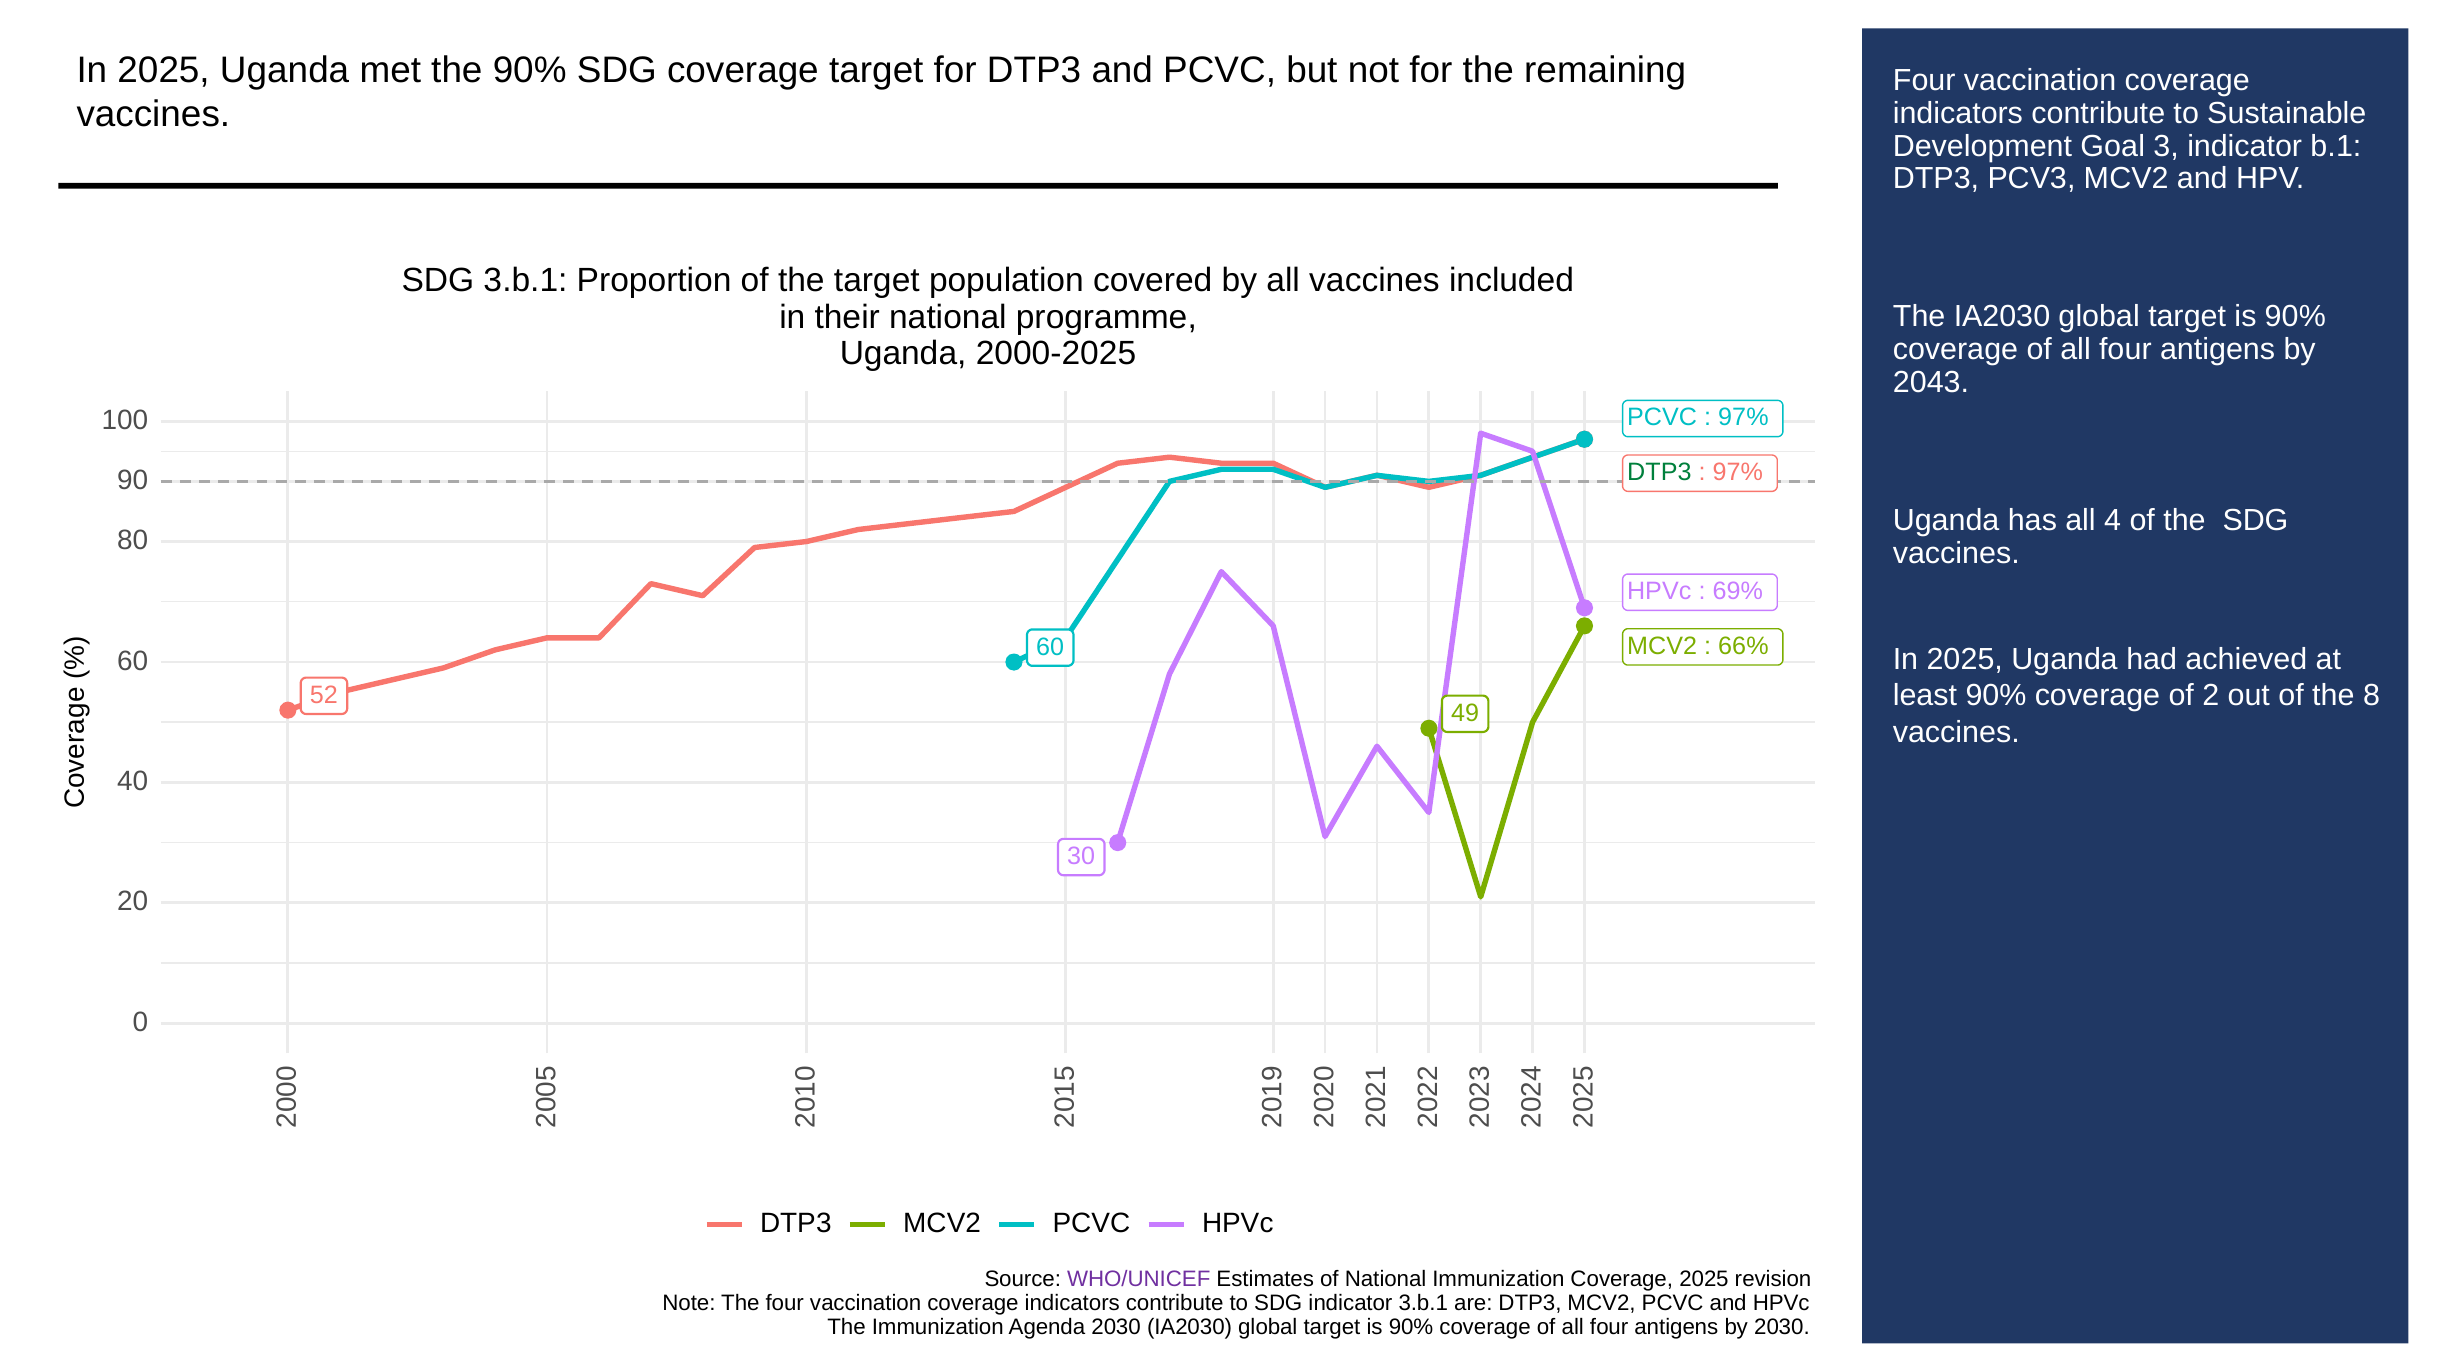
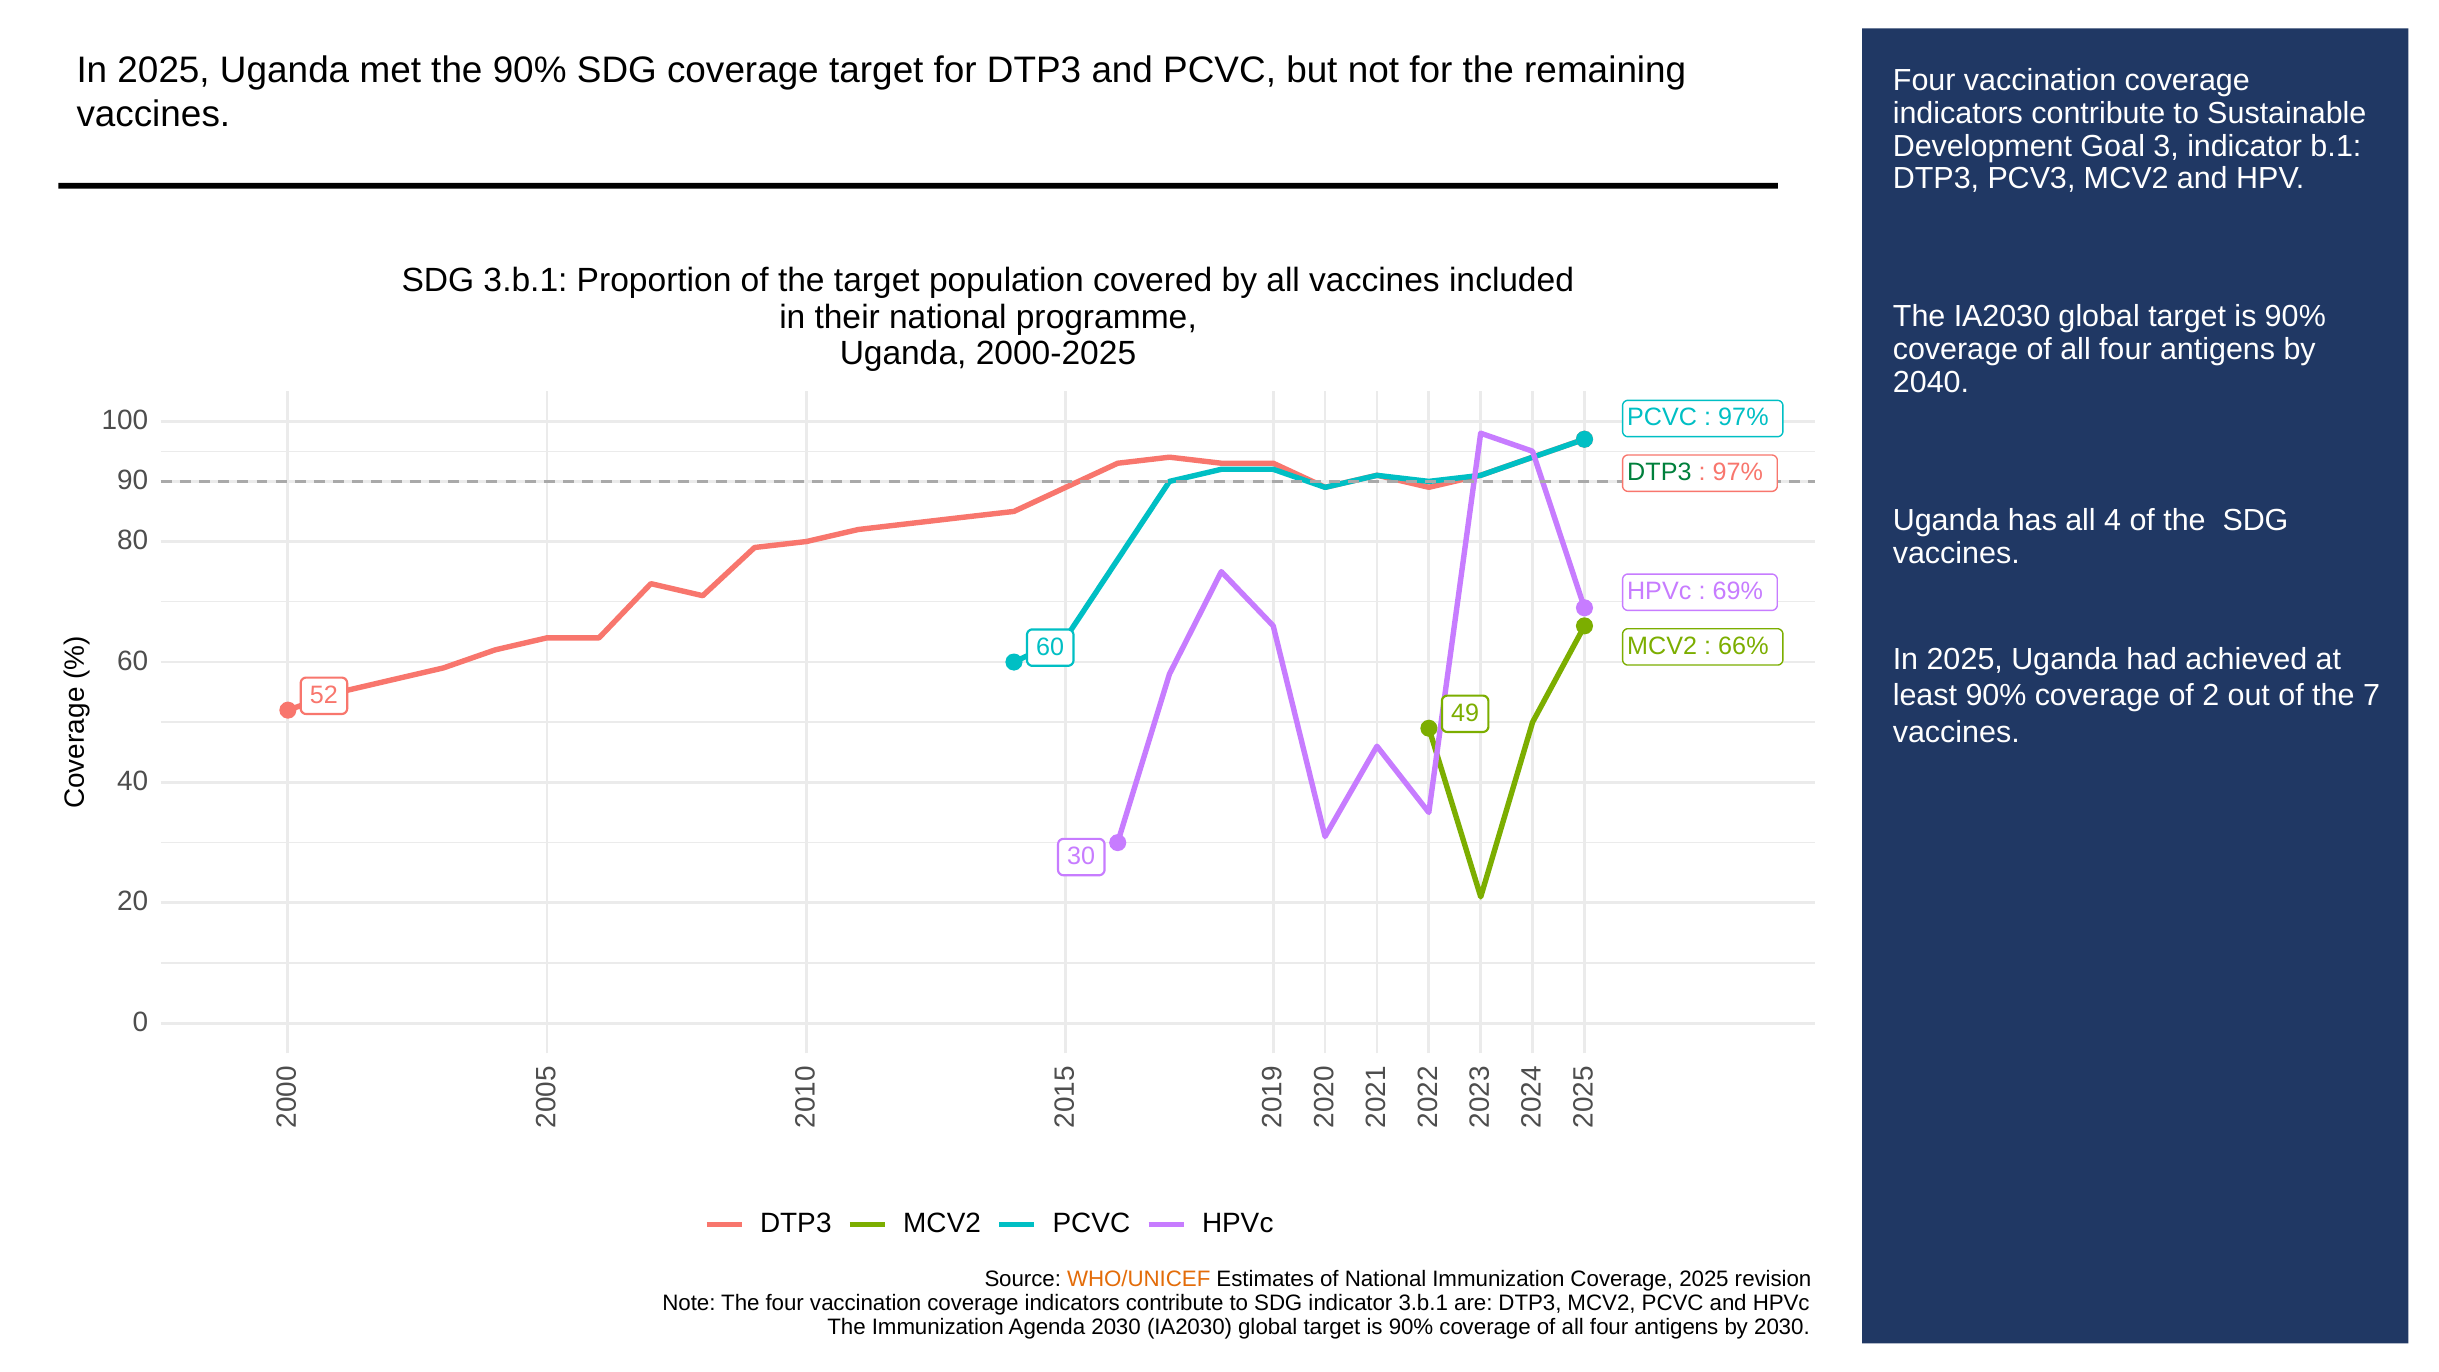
2043: 2043 -> 2040
8: 8 -> 7
WHO/UNICEF colour: purple -> orange
